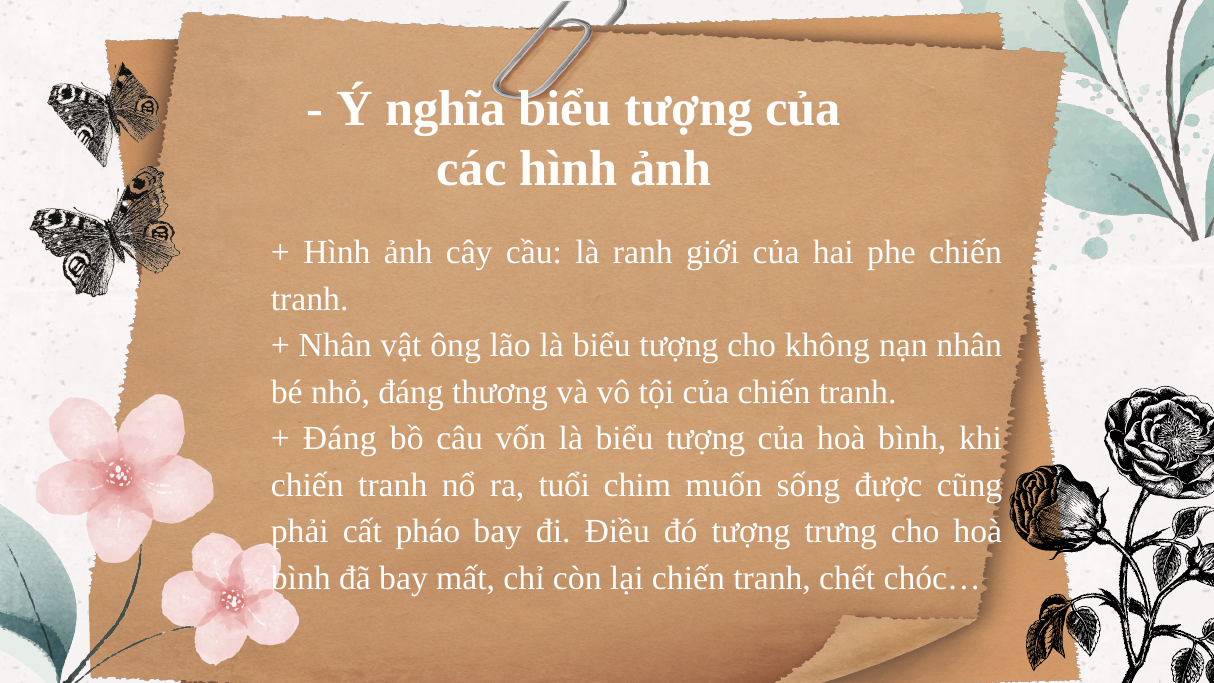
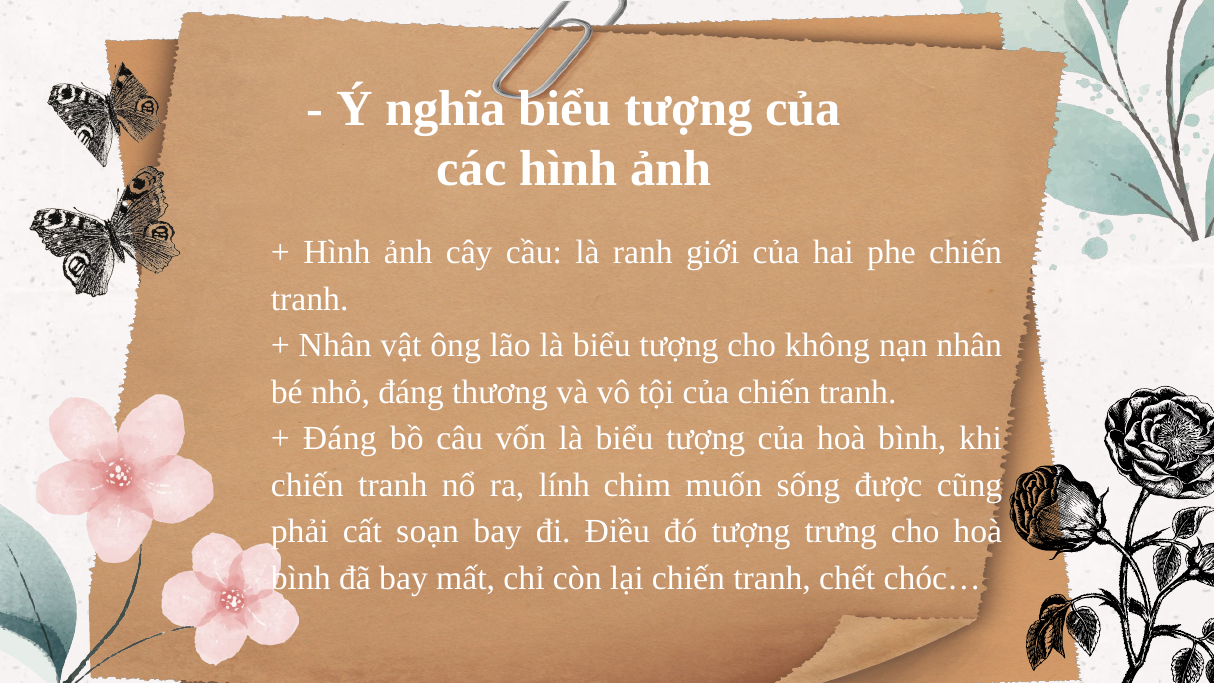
tuổi: tuổi -> lính
pháo: pháo -> soạn
